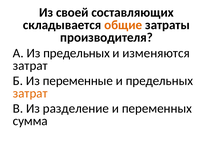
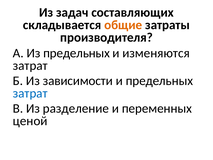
своей: своей -> задач
переменные: переменные -> зависимости
затрат at (30, 93) colour: orange -> blue
сумма: сумма -> ценой
